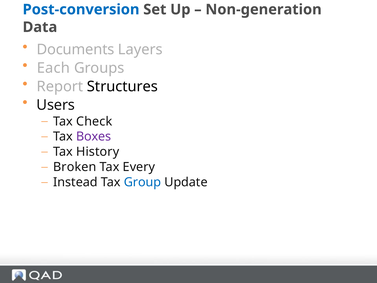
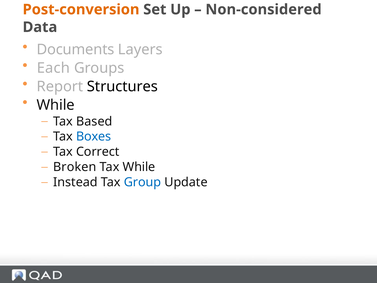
Post-conversion colour: blue -> orange
Non-generation: Non-generation -> Non-considered
Users at (56, 105): Users -> While
Check: Check -> Based
Boxes colour: purple -> blue
History: History -> Correct
Tax Every: Every -> While
